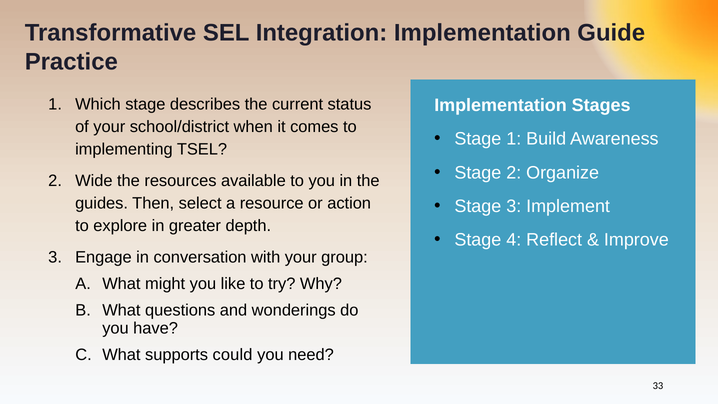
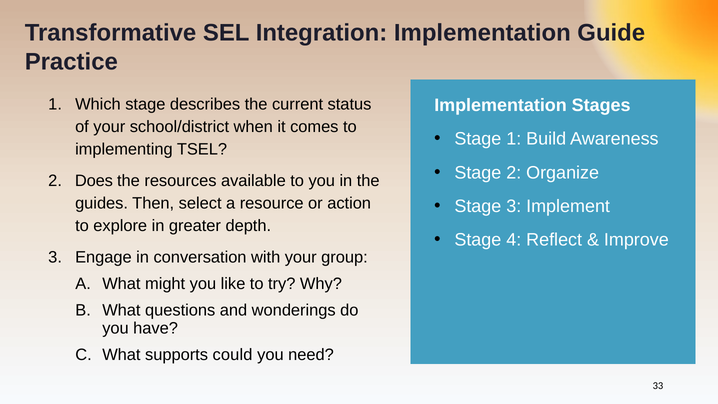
Wide: Wide -> Does
